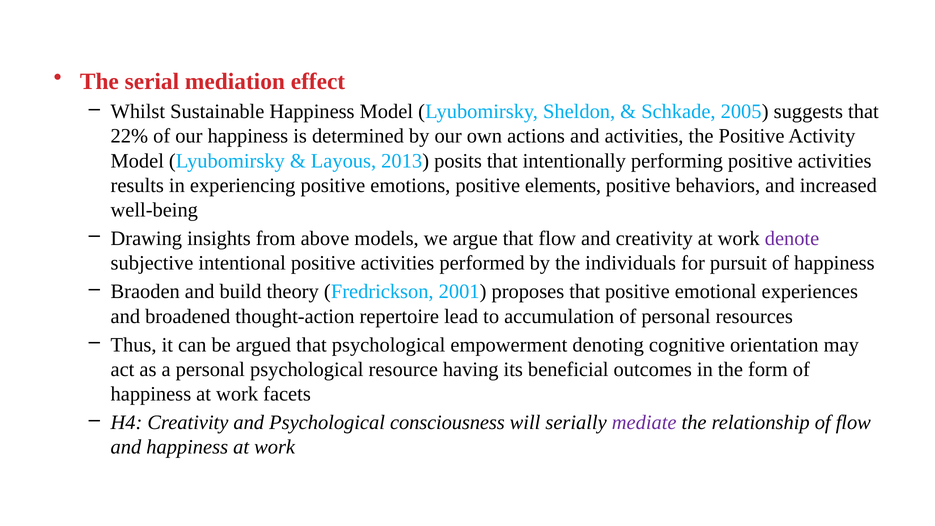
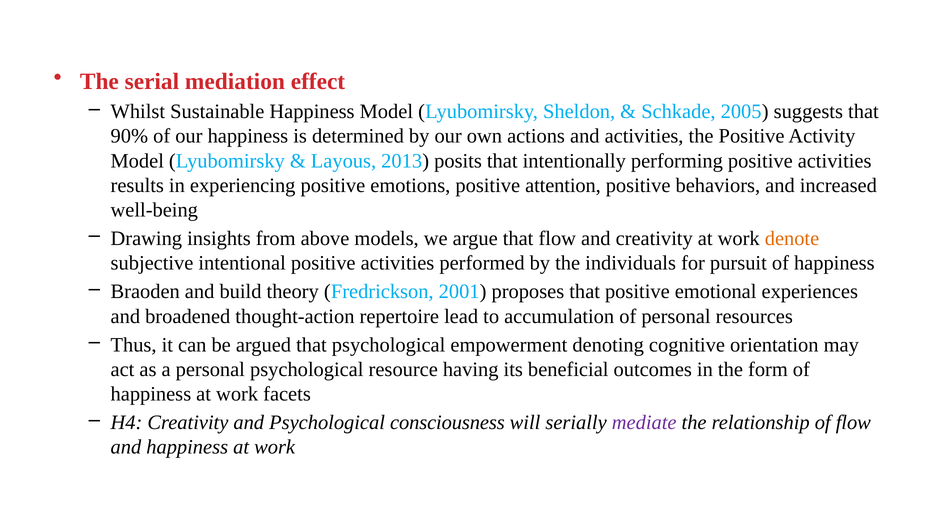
22%: 22% -> 90%
elements: elements -> attention
denote colour: purple -> orange
